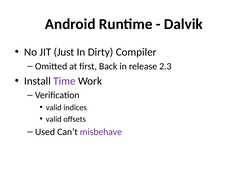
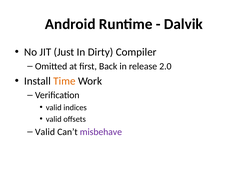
2.3: 2.3 -> 2.0
Time colour: purple -> orange
Used at (45, 132): Used -> Valid
